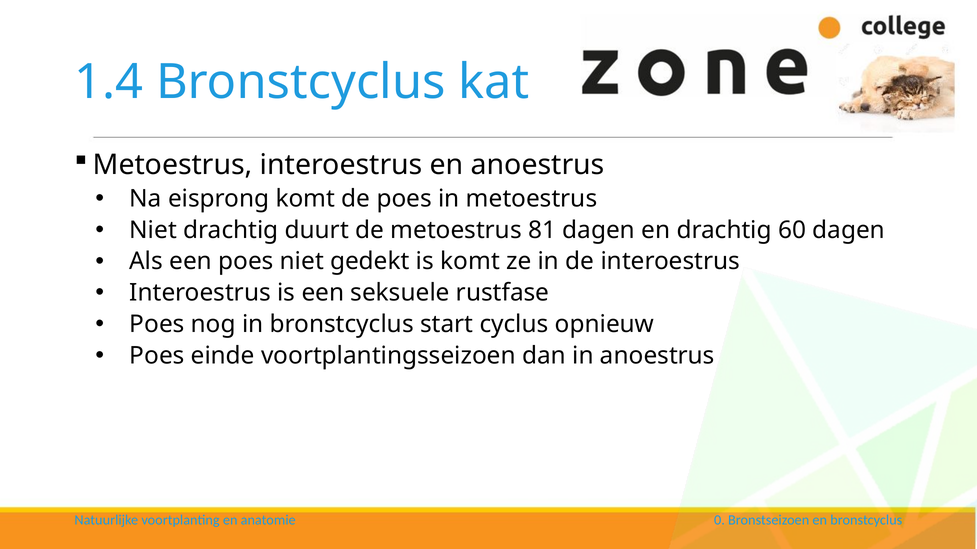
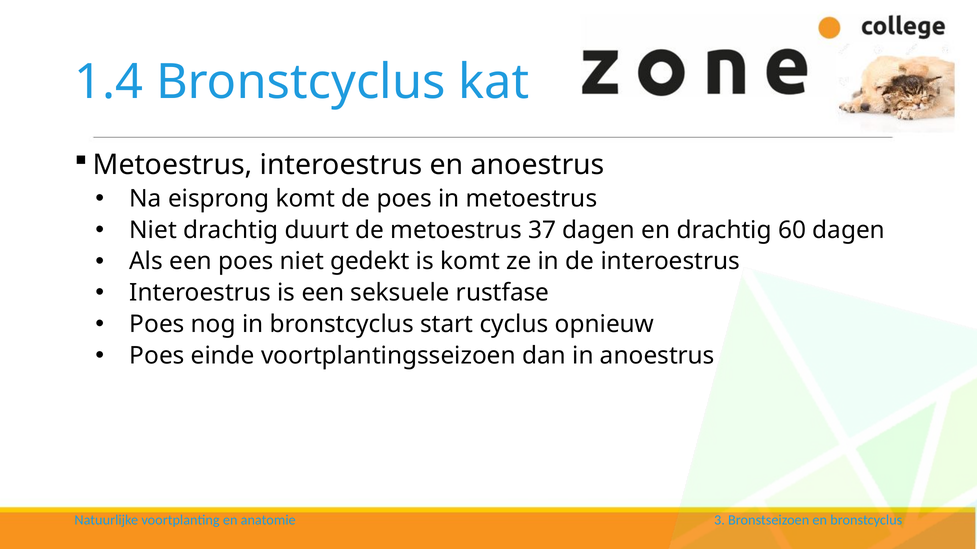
81: 81 -> 37
0: 0 -> 3
